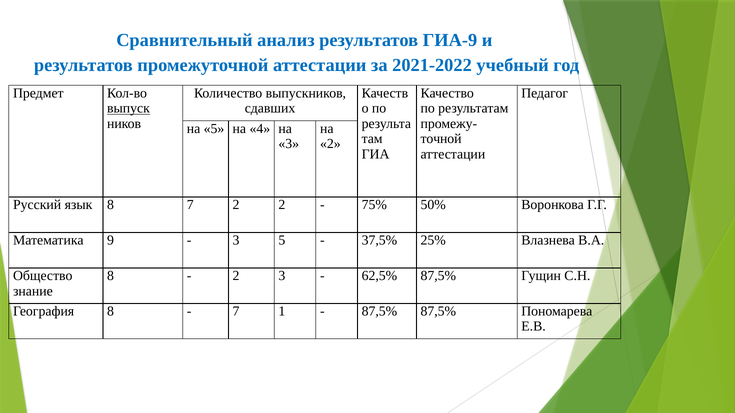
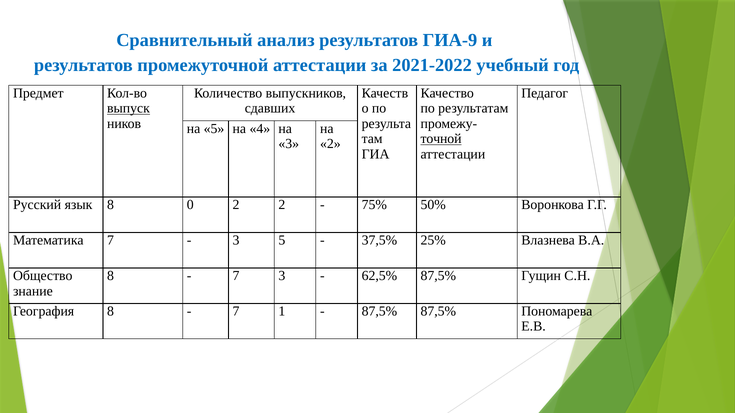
точной underline: none -> present
8 7: 7 -> 0
Математика 9: 9 -> 7
2 at (236, 276): 2 -> 7
